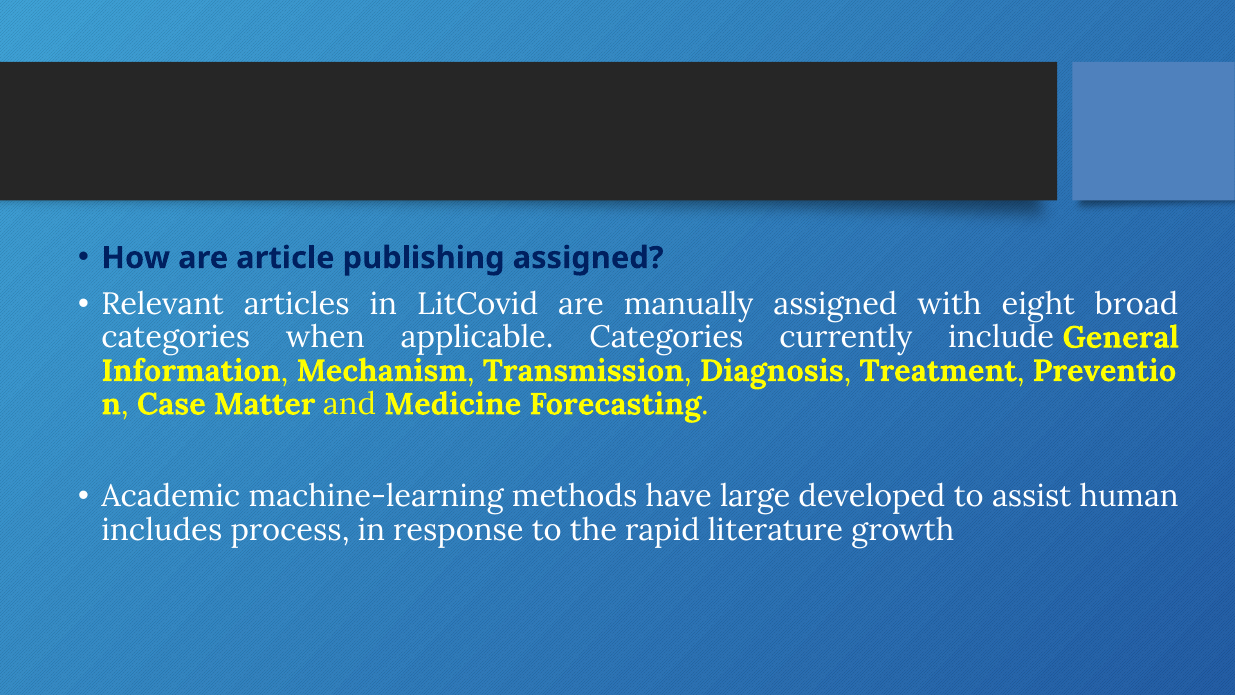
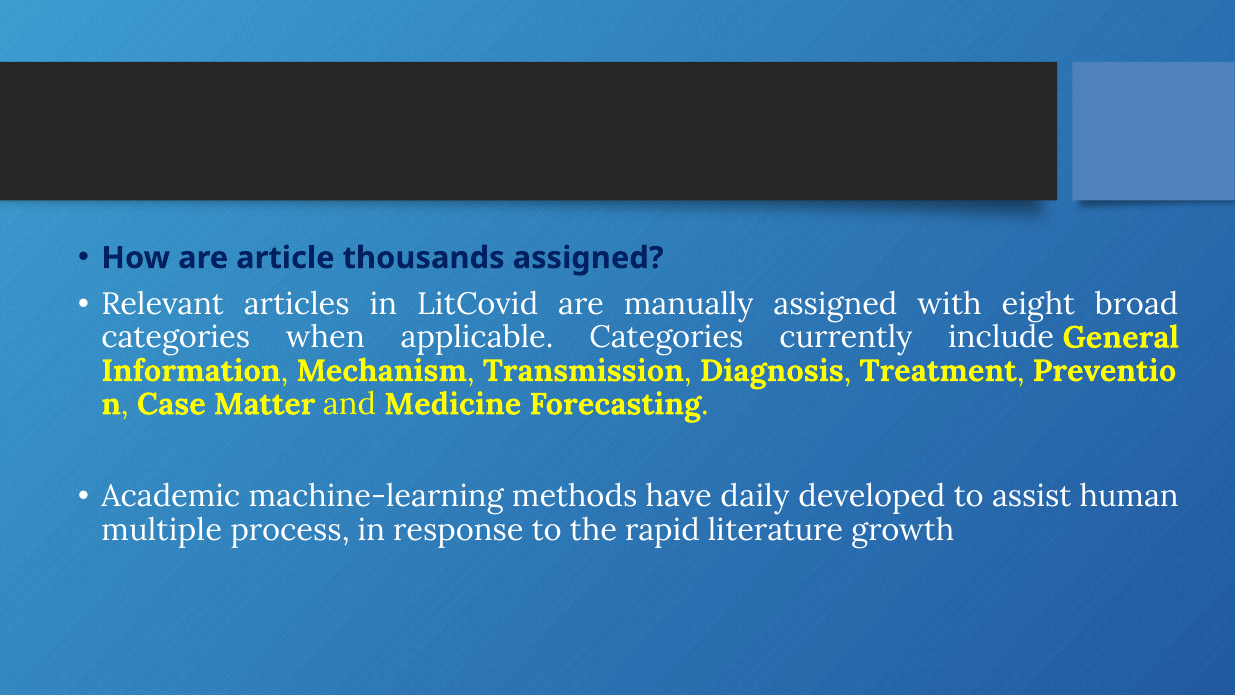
publishing: publishing -> thousands
large: large -> daily
includes: includes -> multiple
